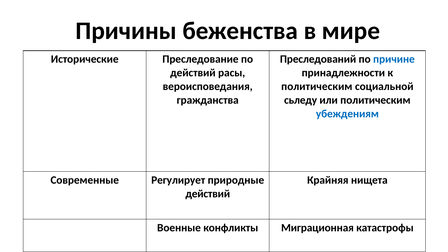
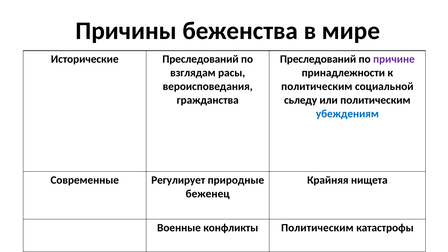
Исторические Преследование: Преследование -> Преследований
причине colour: blue -> purple
действий at (193, 73): действий -> взглядам
действий at (208, 194): действий -> беженец
конфликты Миграционная: Миграционная -> Политическим
